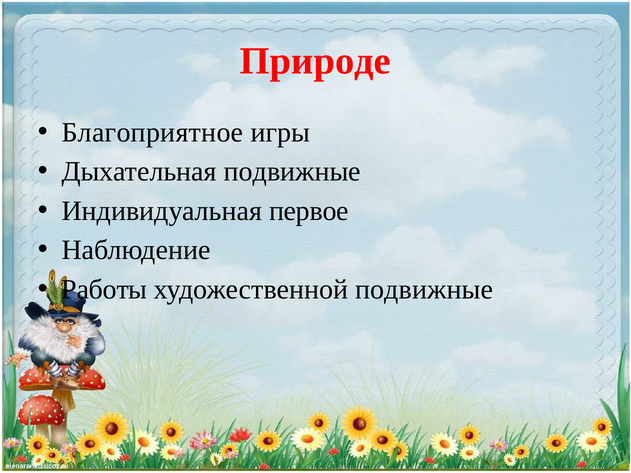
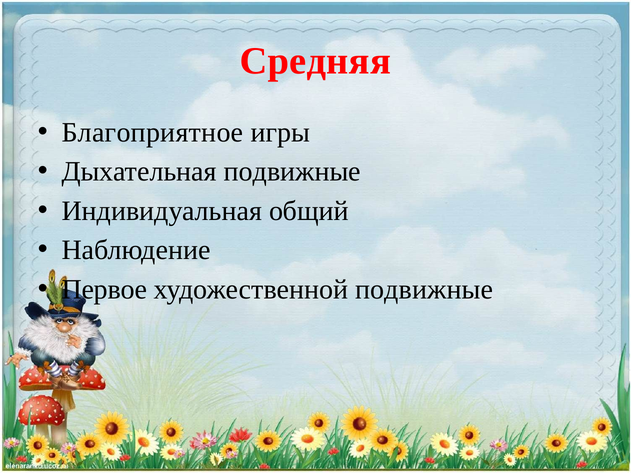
Природе: Природе -> Средняя
первое: первое -> общий
Работы: Работы -> Первое
